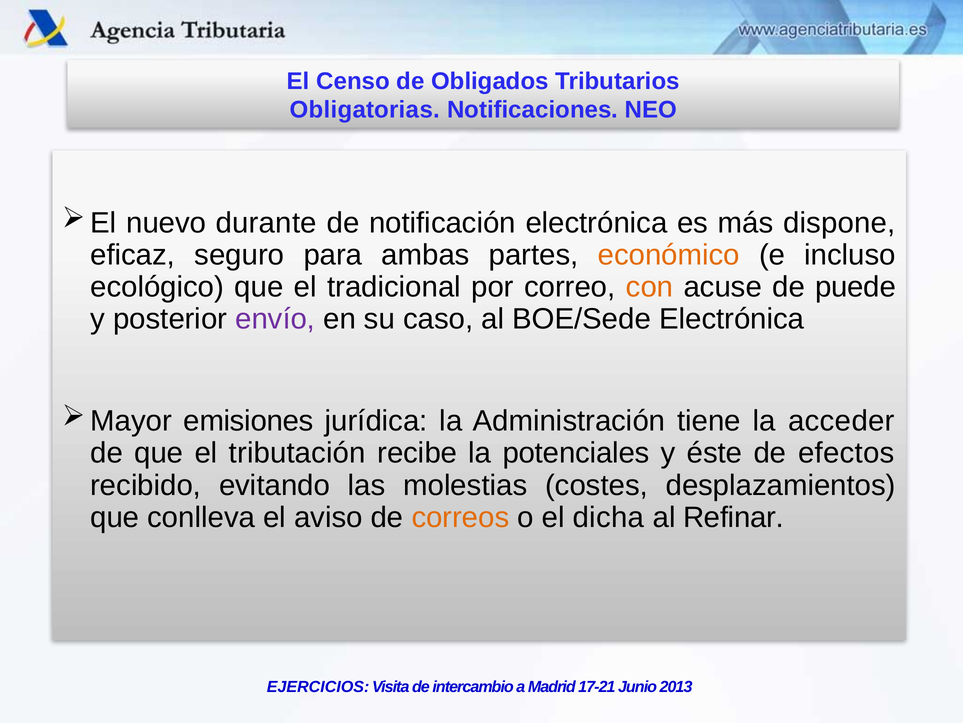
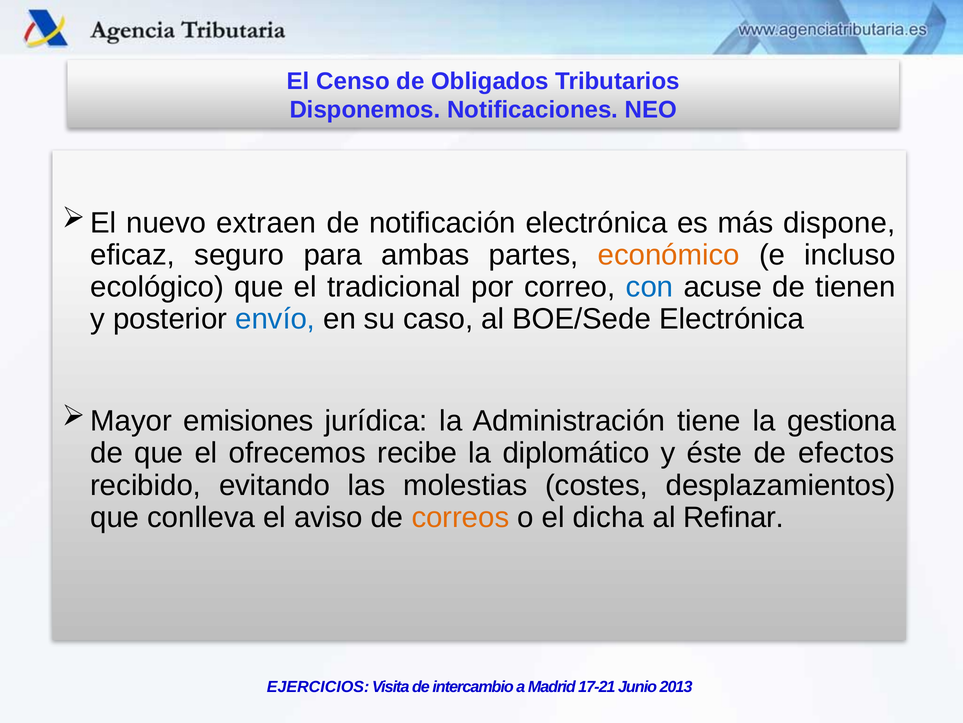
Obligatorias: Obligatorias -> Disponemos
durante: durante -> extraen
con colour: orange -> blue
puede: puede -> tienen
envío colour: purple -> blue
acceder: acceder -> gestiona
tributación: tributación -> ofrecemos
potenciales: potenciales -> diplomático
